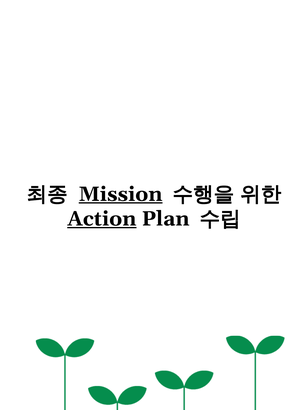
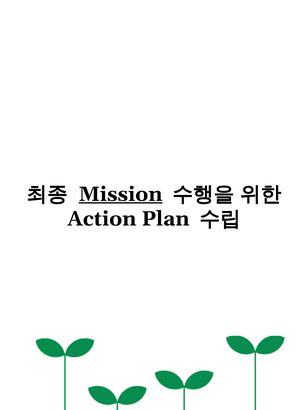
Action underline: present -> none
